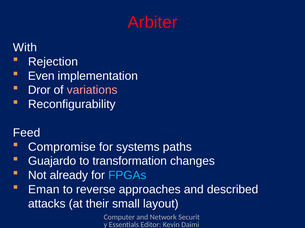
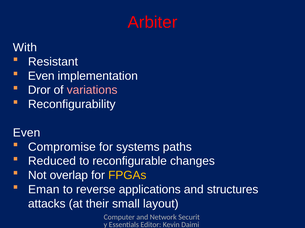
Rejection: Rejection -> Resistant
Feed at (27, 133): Feed -> Even
Guajardo: Guajardo -> Reduced
transformation: transformation -> reconfigurable
already: already -> overlap
FPGAs colour: light blue -> yellow
approaches: approaches -> applications
described: described -> structures
